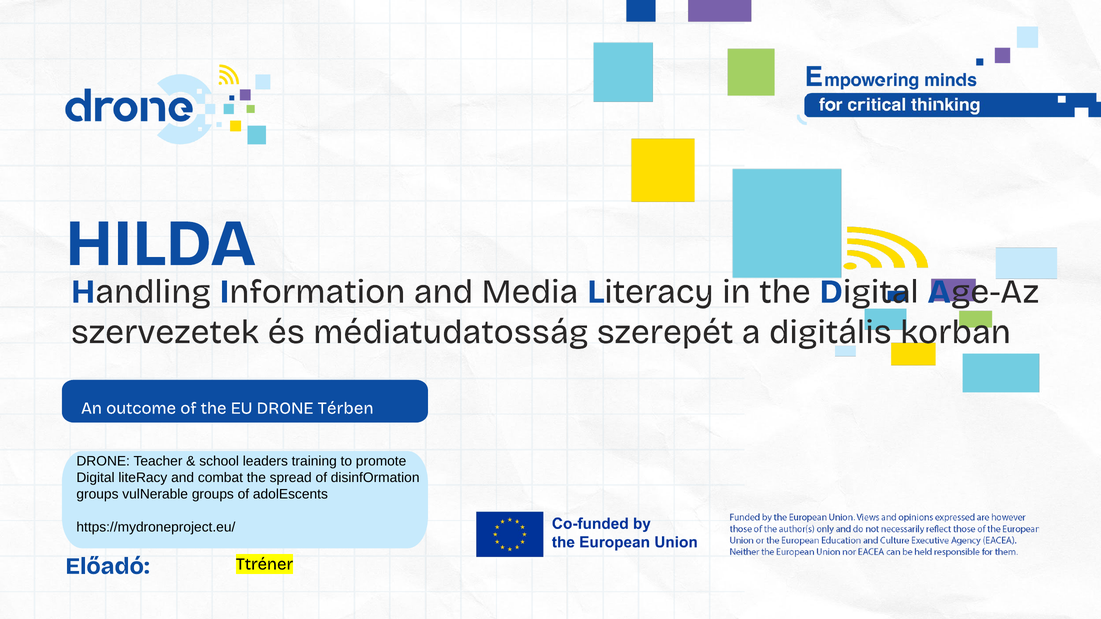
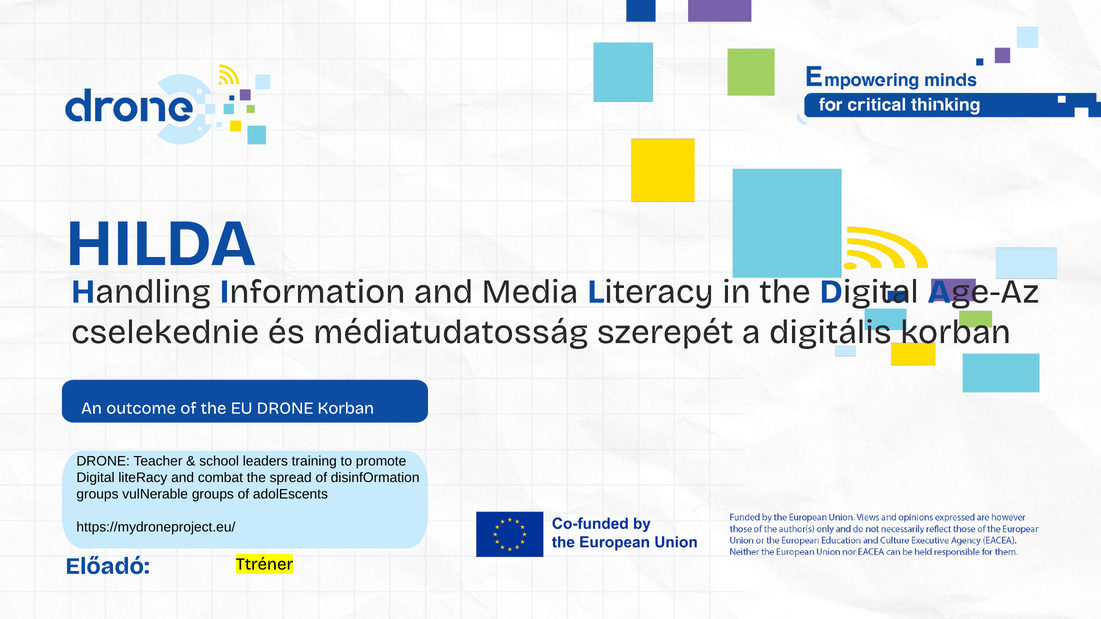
szervezetek: szervezetek -> cselekednie
DRONE Térben: Térben -> Korban
